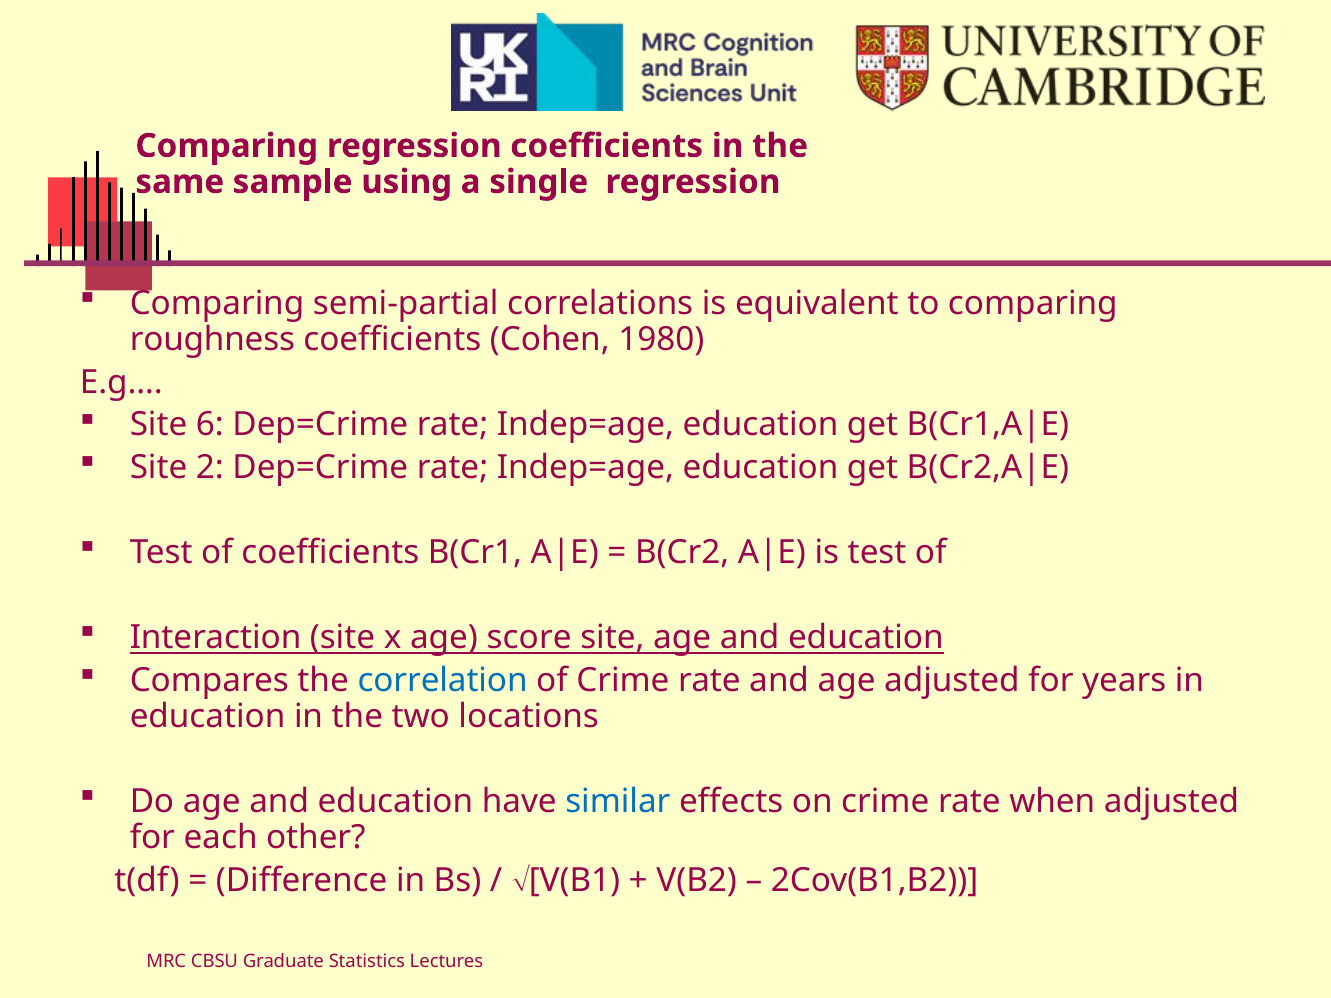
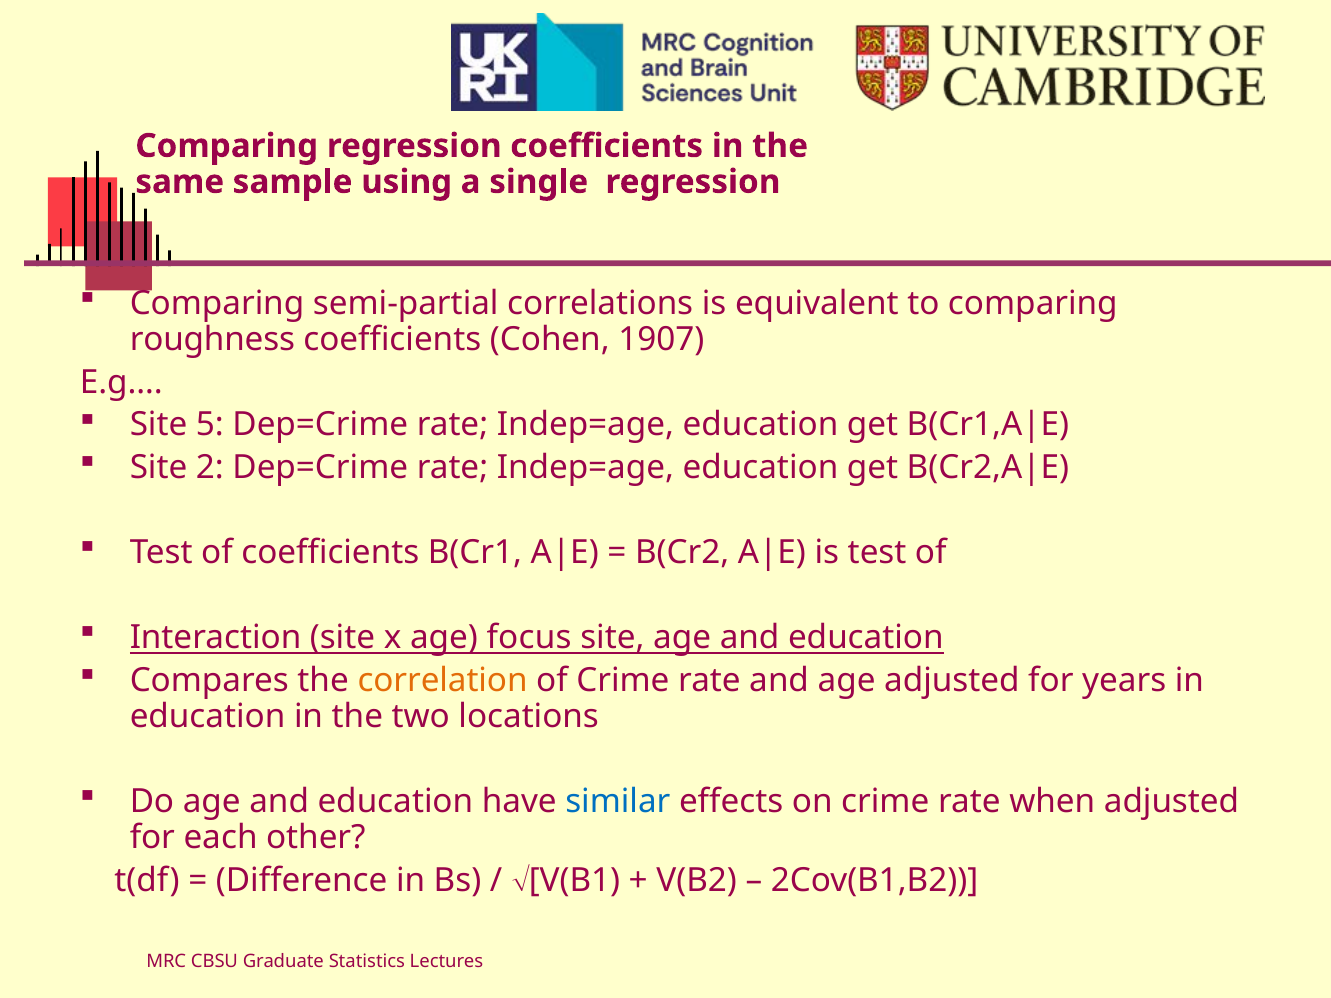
1980: 1980 -> 1907
6: 6 -> 5
score: score -> focus
correlation colour: blue -> orange
